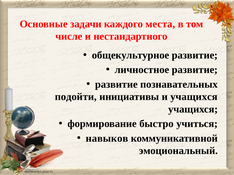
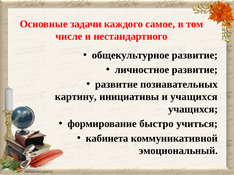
места: места -> самое
подойти: подойти -> картину
навыков: навыков -> кабинета
